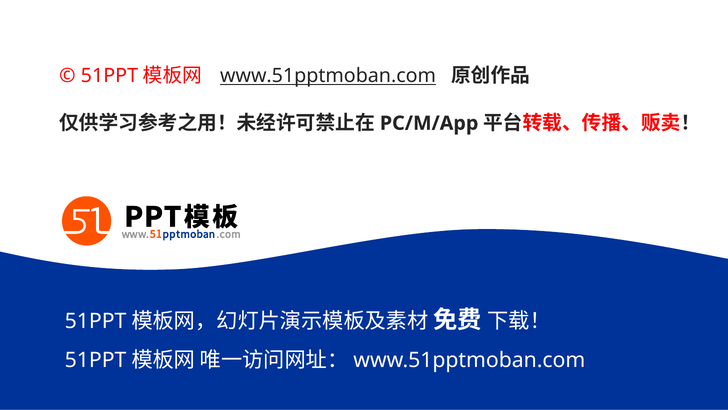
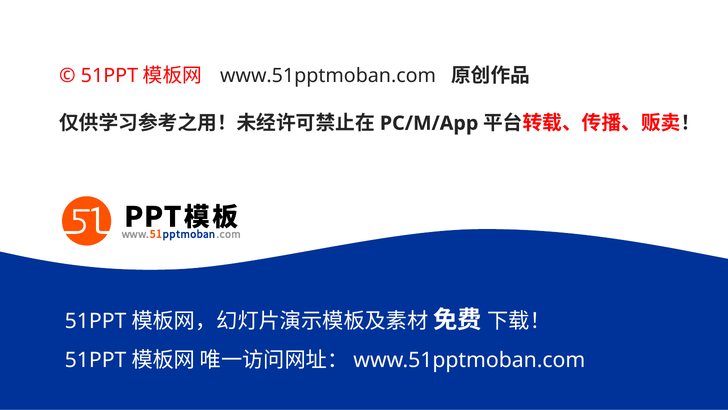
www.51pptmoban.com at (328, 76) underline: present -> none
